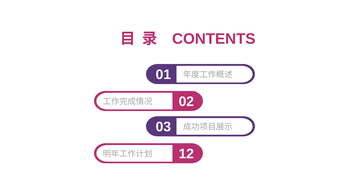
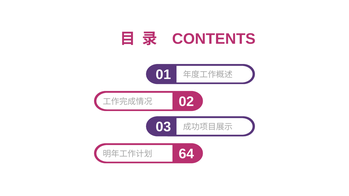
12: 12 -> 64
